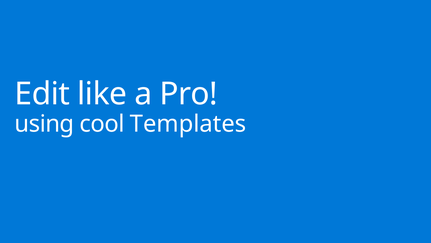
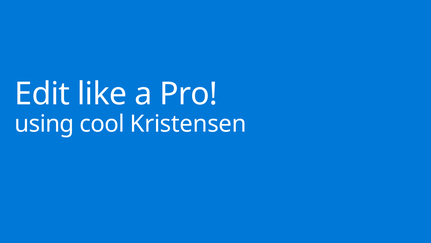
Templates: Templates -> Kristensen
